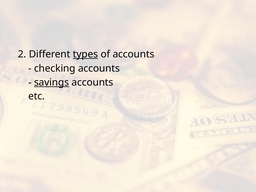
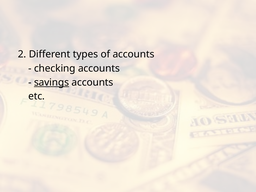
types underline: present -> none
